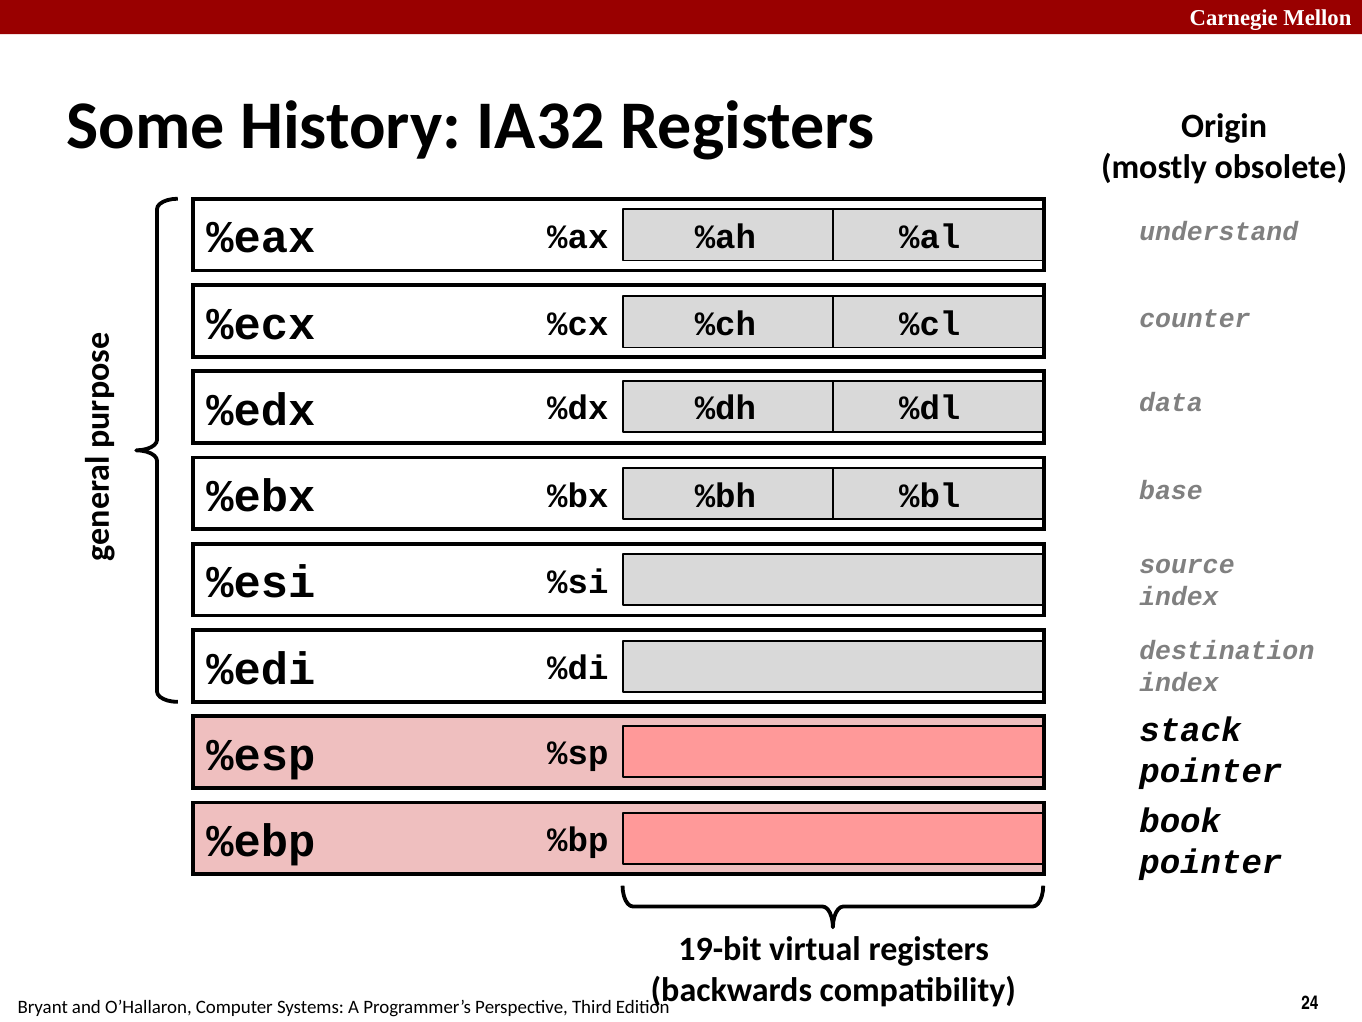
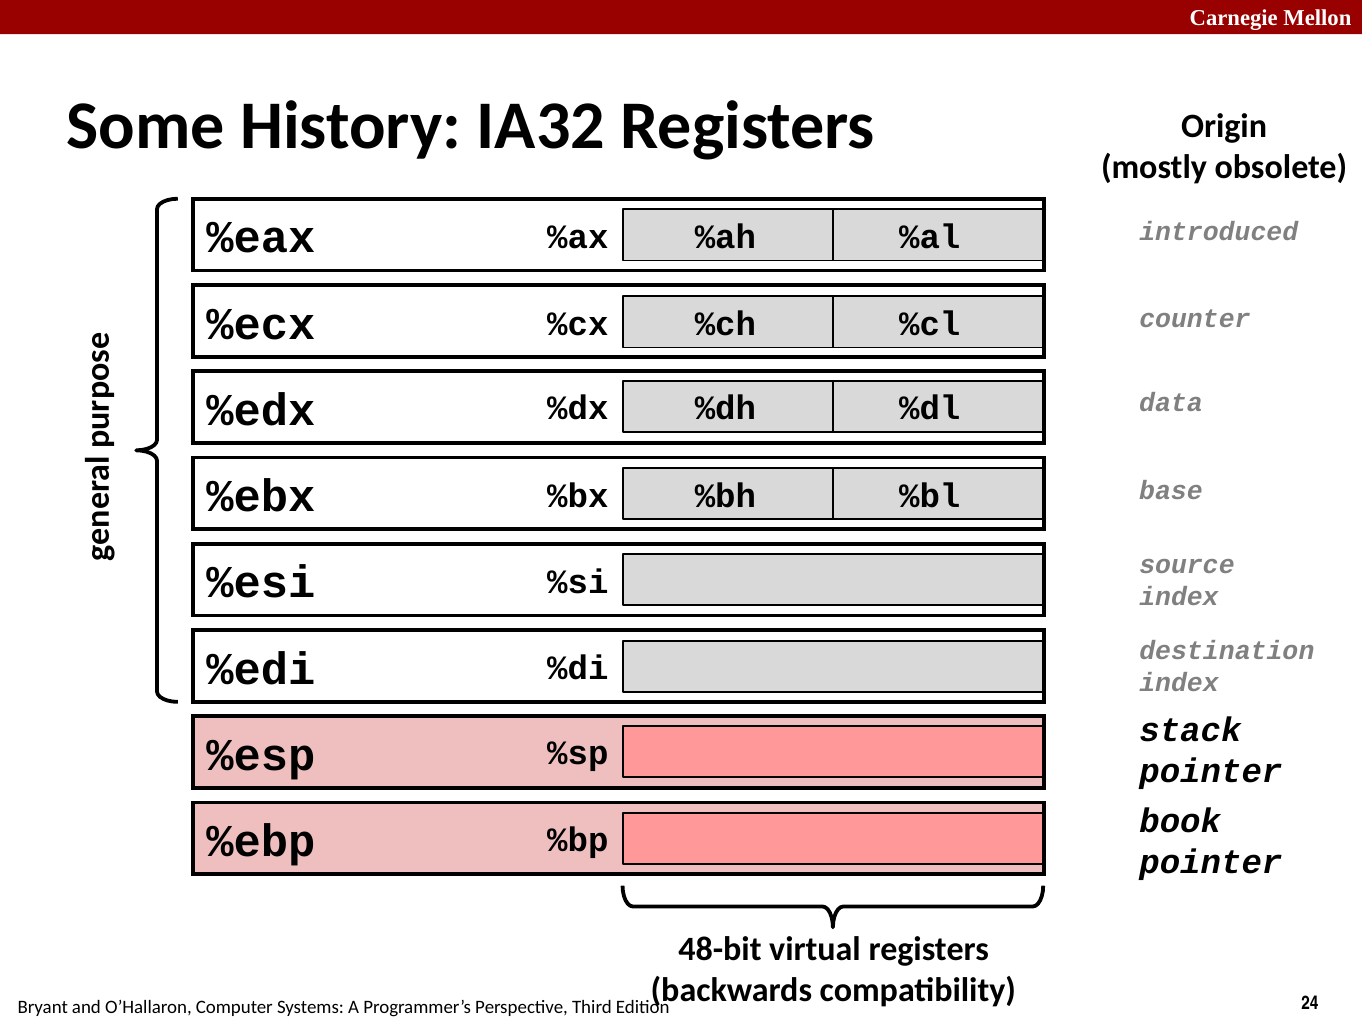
understand: understand -> introduced
19-bit: 19-bit -> 48-bit
